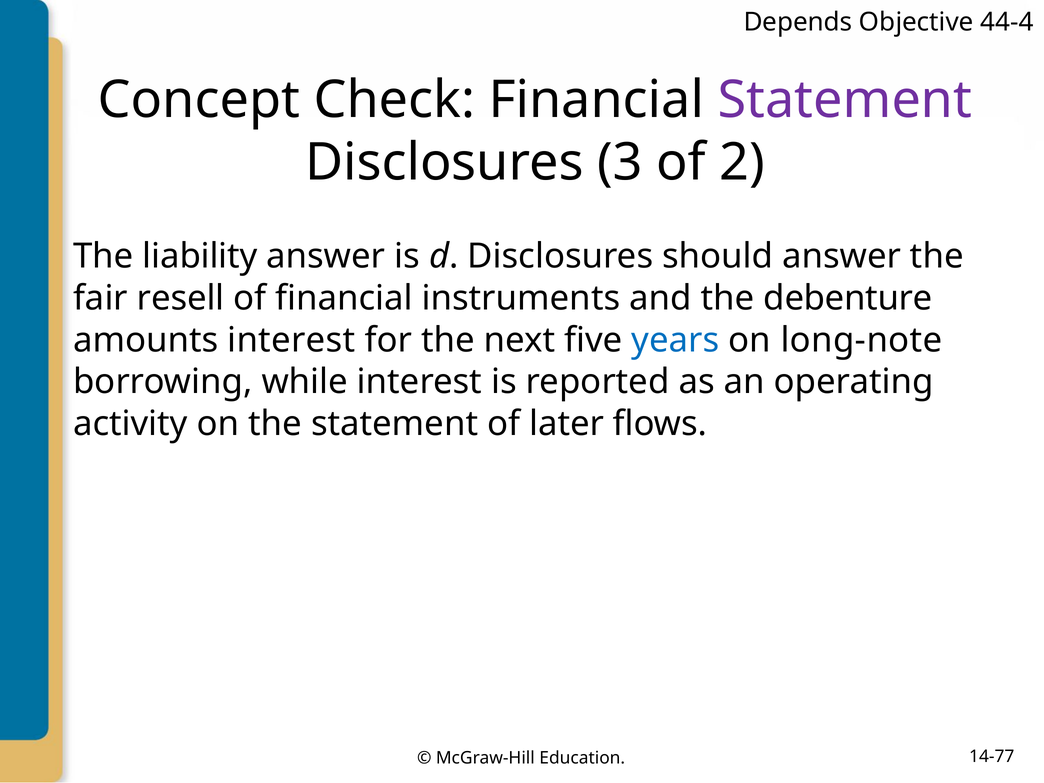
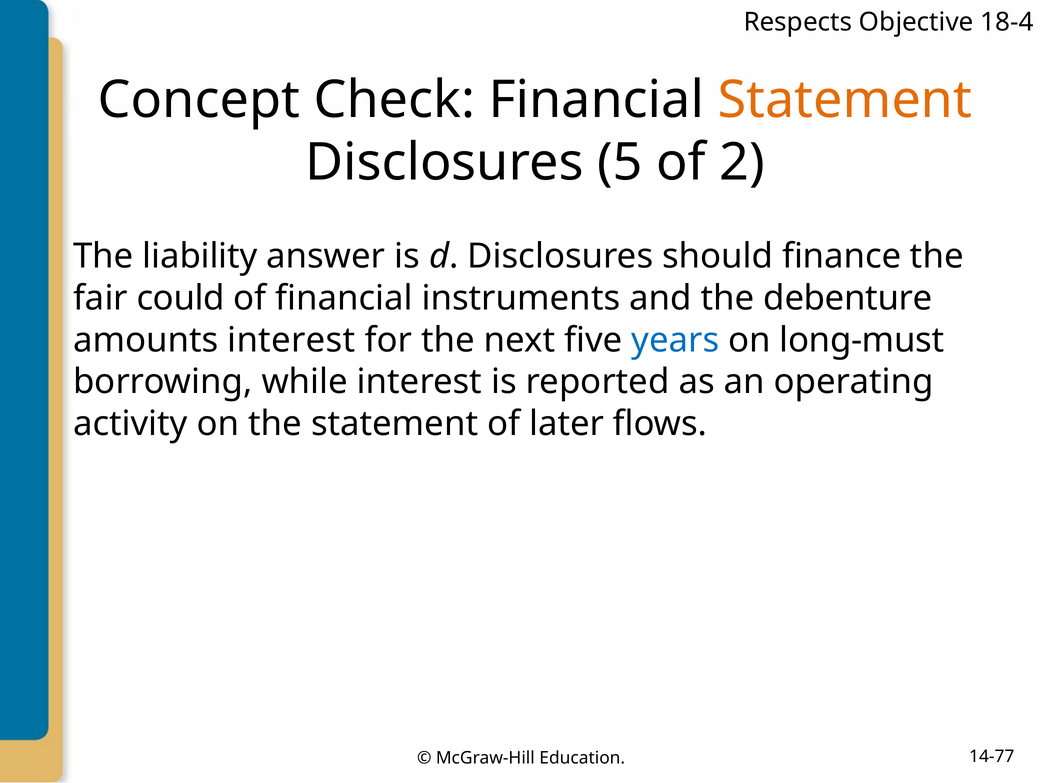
Depends: Depends -> Respects
44-4: 44-4 -> 18-4
Statement at (845, 100) colour: purple -> orange
3: 3 -> 5
should answer: answer -> finance
resell: resell -> could
long-note: long-note -> long-must
